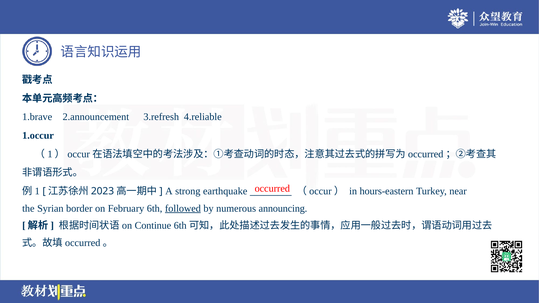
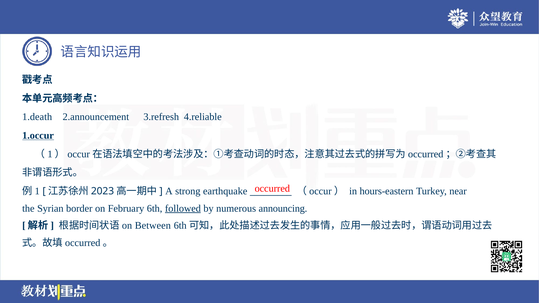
1.brave: 1.brave -> 1.death
1.occur underline: none -> present
Continue: Continue -> Between
